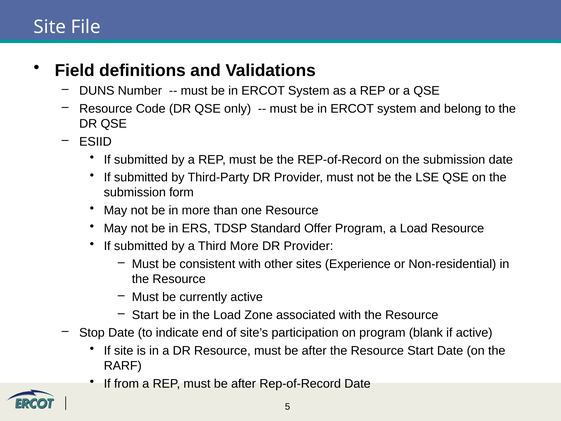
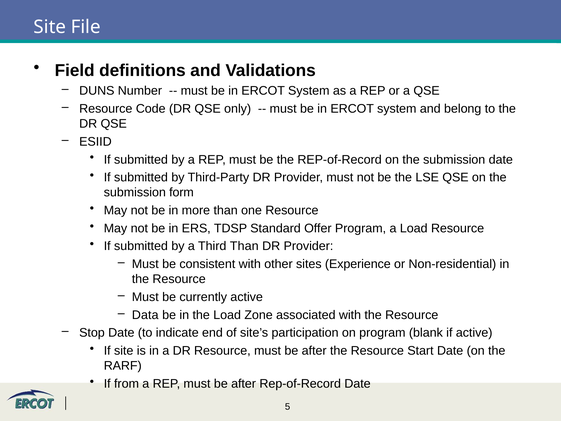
Third More: More -> Than
Start at (145, 315): Start -> Data
